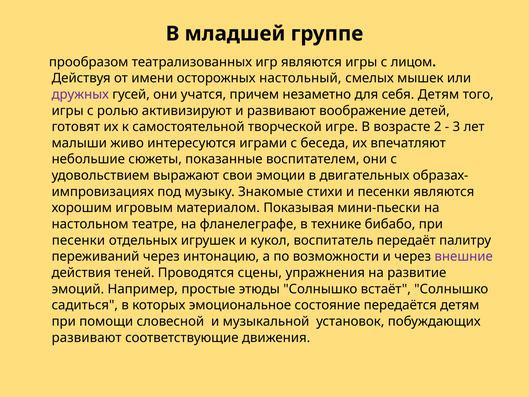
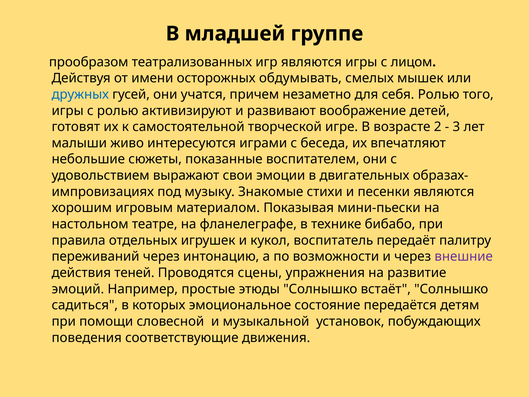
настольный: настольный -> обдумывать
дружных colour: purple -> blue
себя Детям: Детям -> Ролью
песенки at (78, 240): песенки -> правила
развивают at (87, 337): развивают -> поведения
